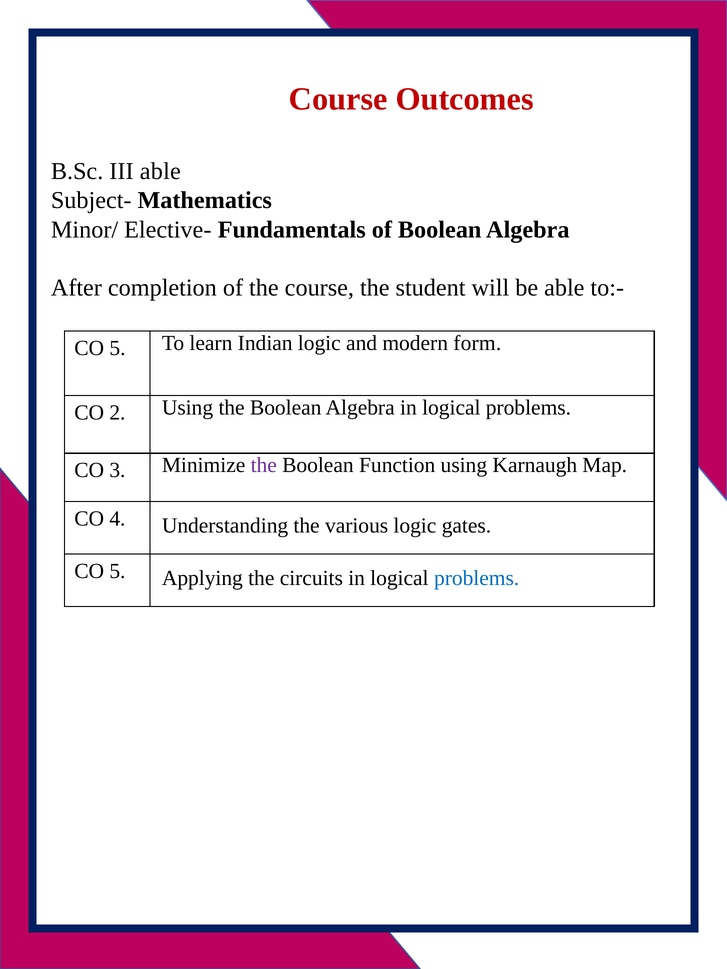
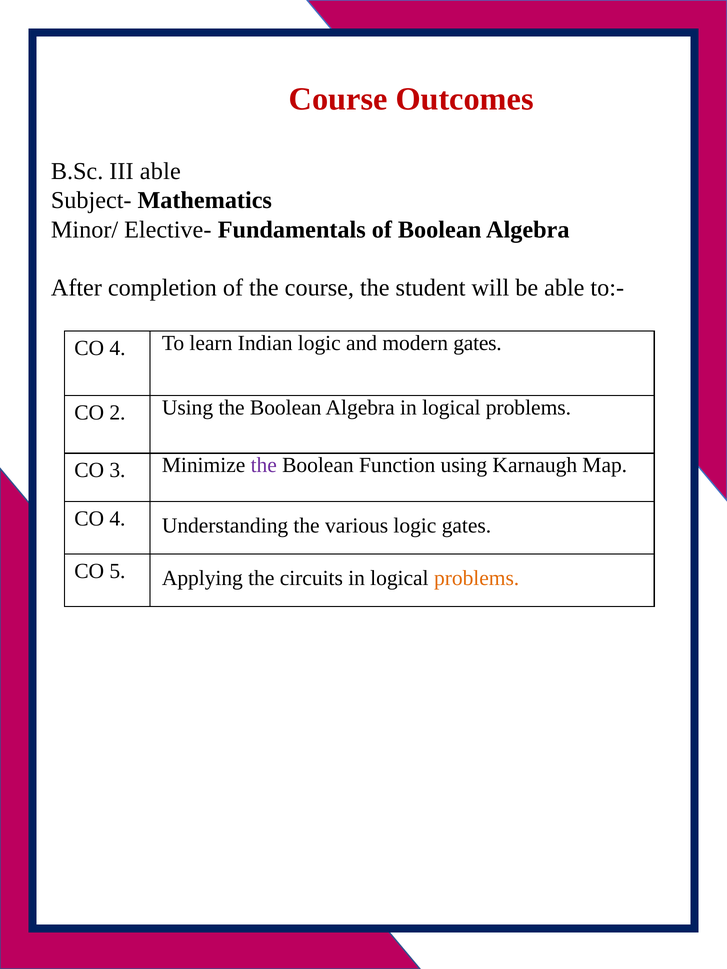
5 at (118, 348): 5 -> 4
modern form: form -> gates
problems at (477, 578) colour: blue -> orange
